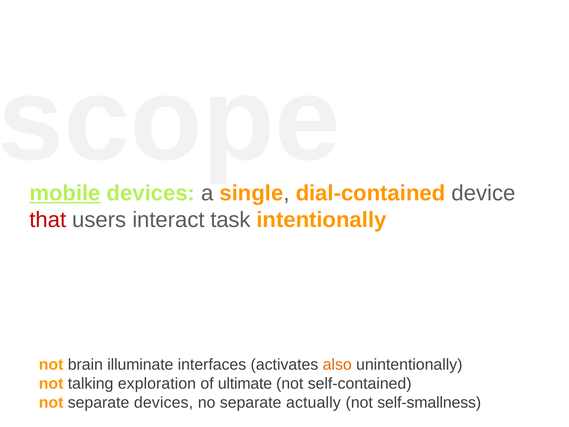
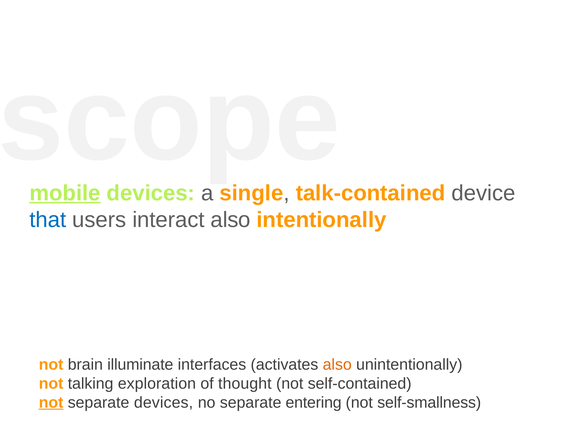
dial-contained: dial-contained -> talk-contained
that colour: red -> blue
interact task: task -> also
ultimate: ultimate -> thought
not at (51, 402) underline: none -> present
actually: actually -> entering
